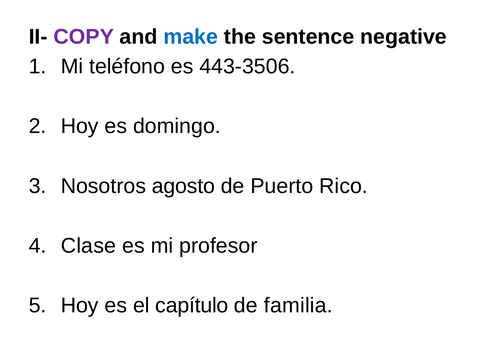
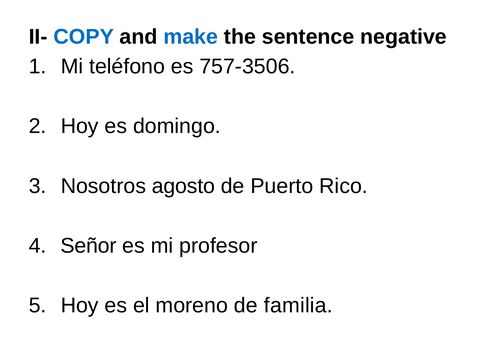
COPY colour: purple -> blue
443-3506: 443-3506 -> 757-3506
Clase: Clase -> Señor
capítulo: capítulo -> moreno
